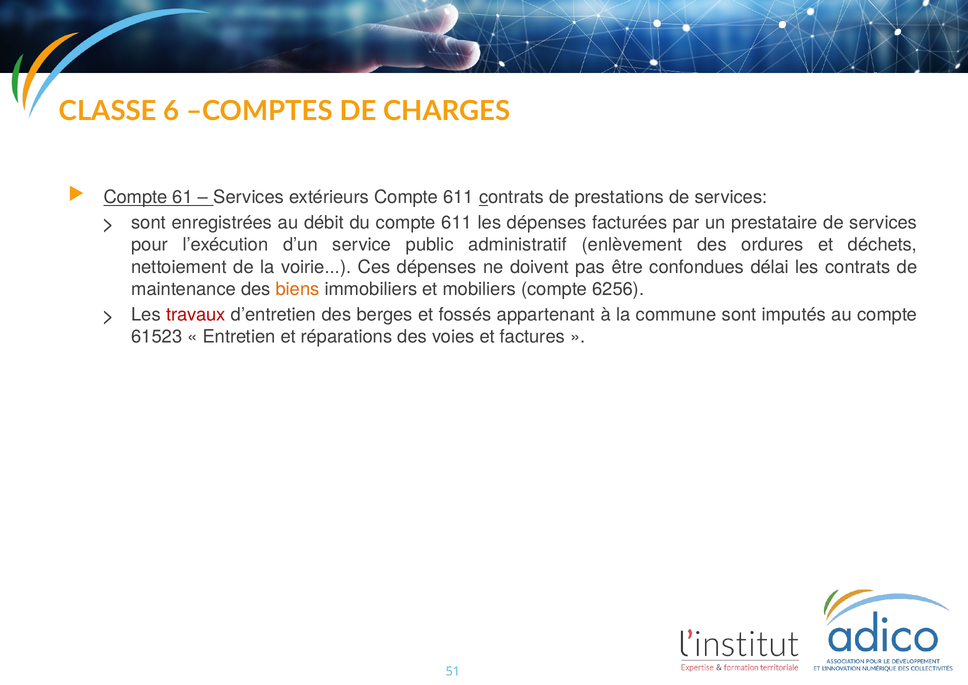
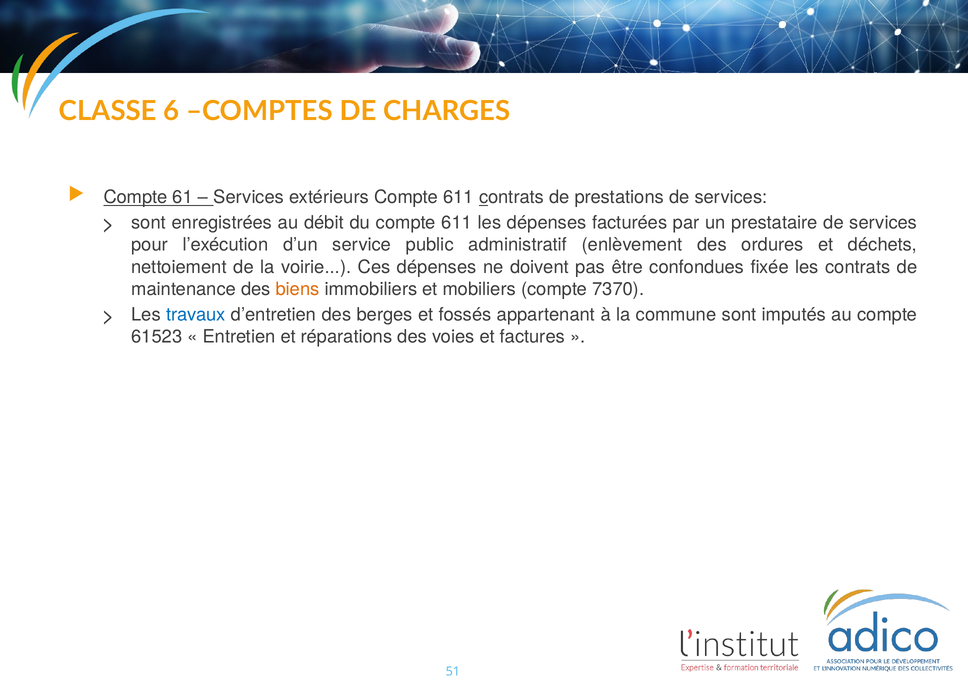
délai: délai -> fixée
6256: 6256 -> 7370
travaux colour: red -> blue
